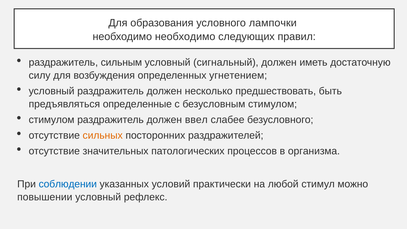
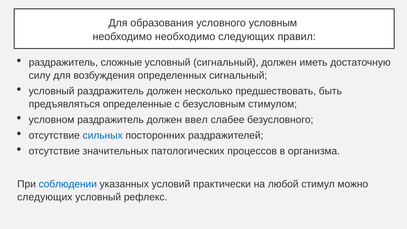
лампочки: лампочки -> условным
сильным: сильным -> сложные
определенных угнетением: угнетением -> сигнальный
стимулом at (52, 120): стимулом -> условном
сильных colour: orange -> blue
повышении at (45, 197): повышении -> следующих
